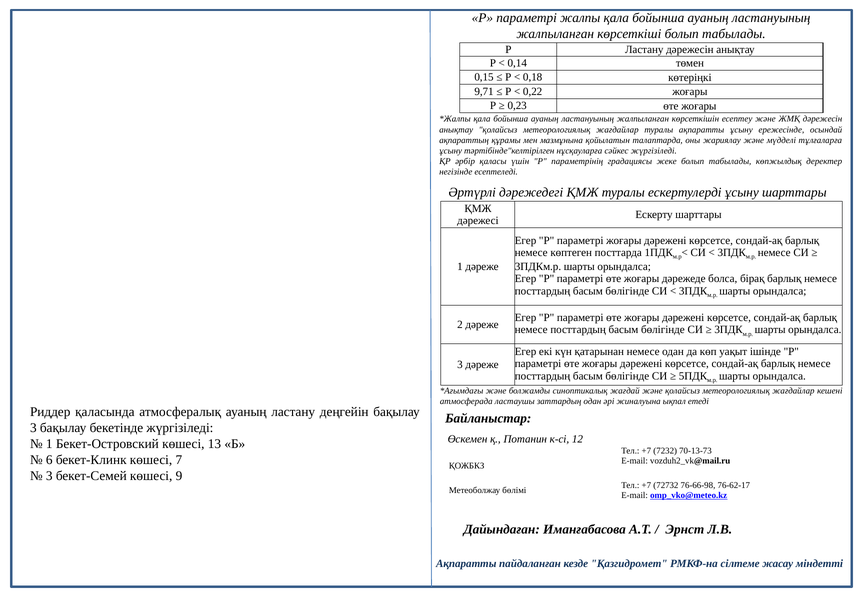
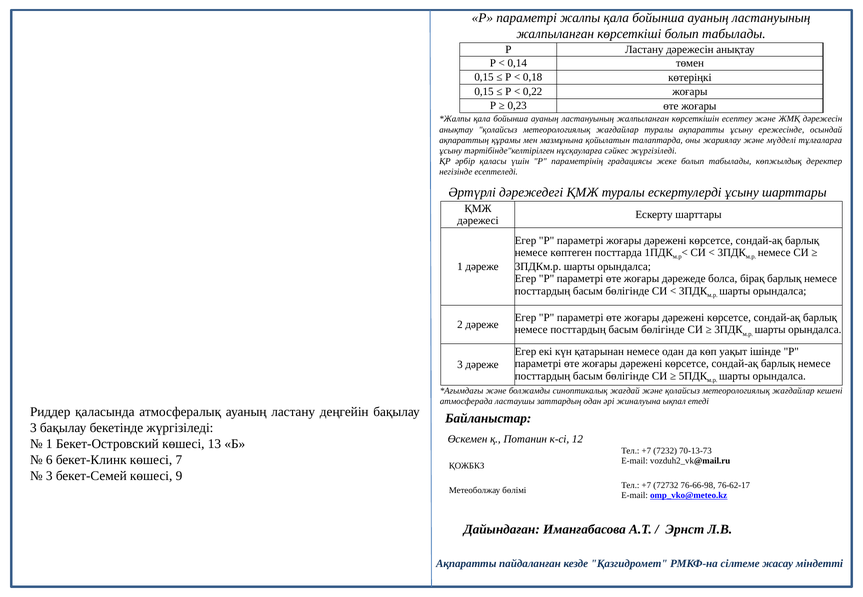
9,71 at (484, 92): 9,71 -> 0,15
